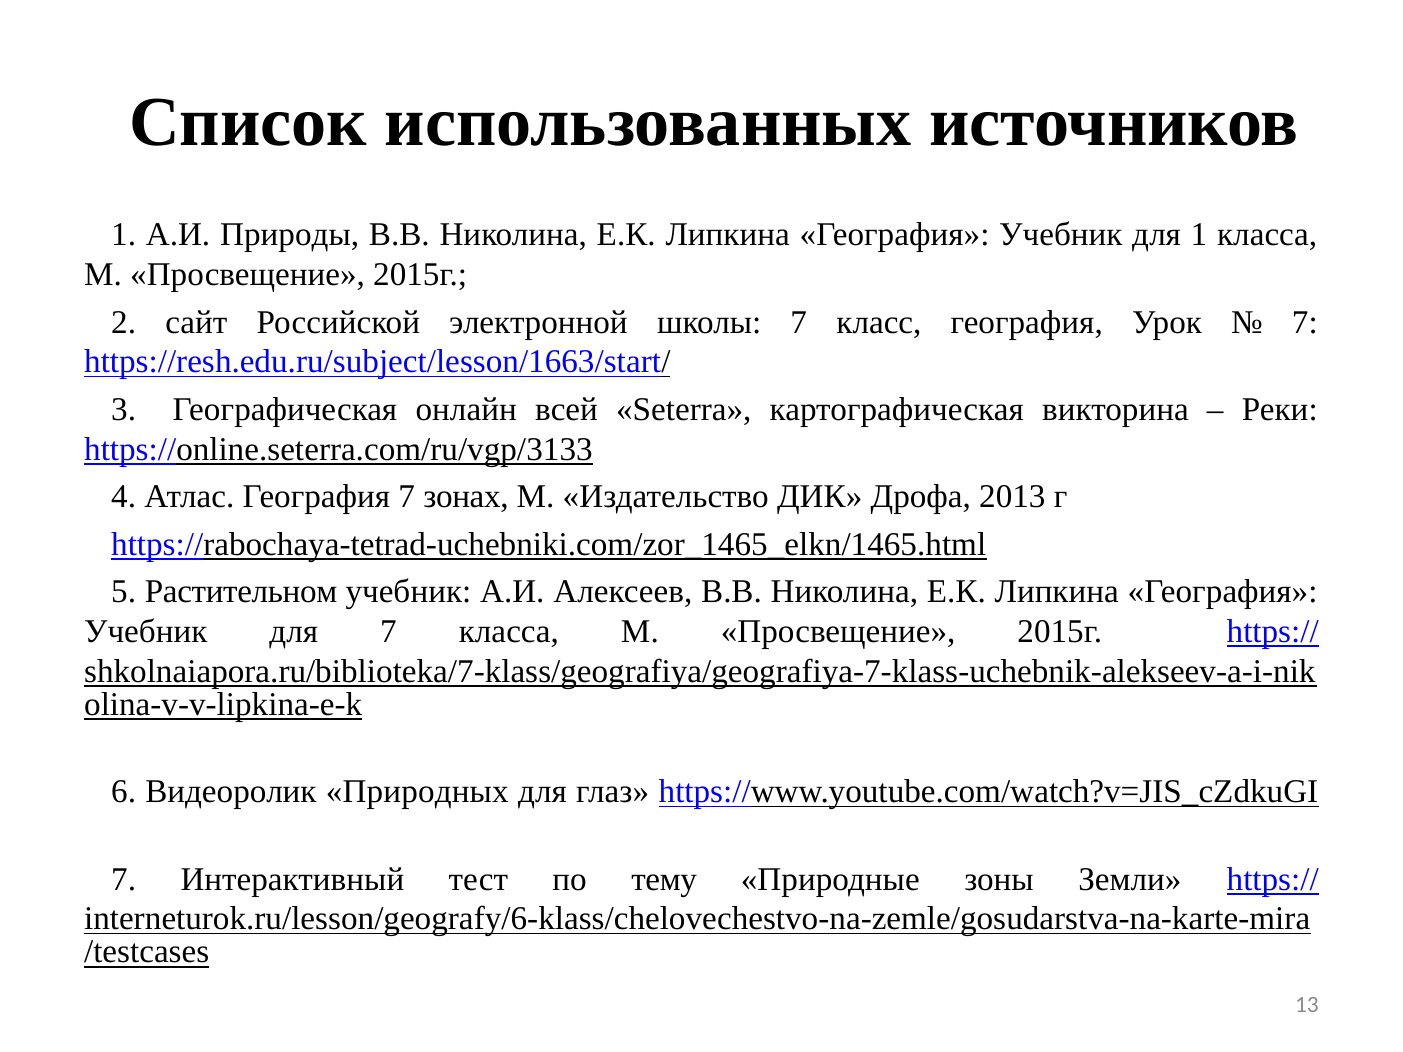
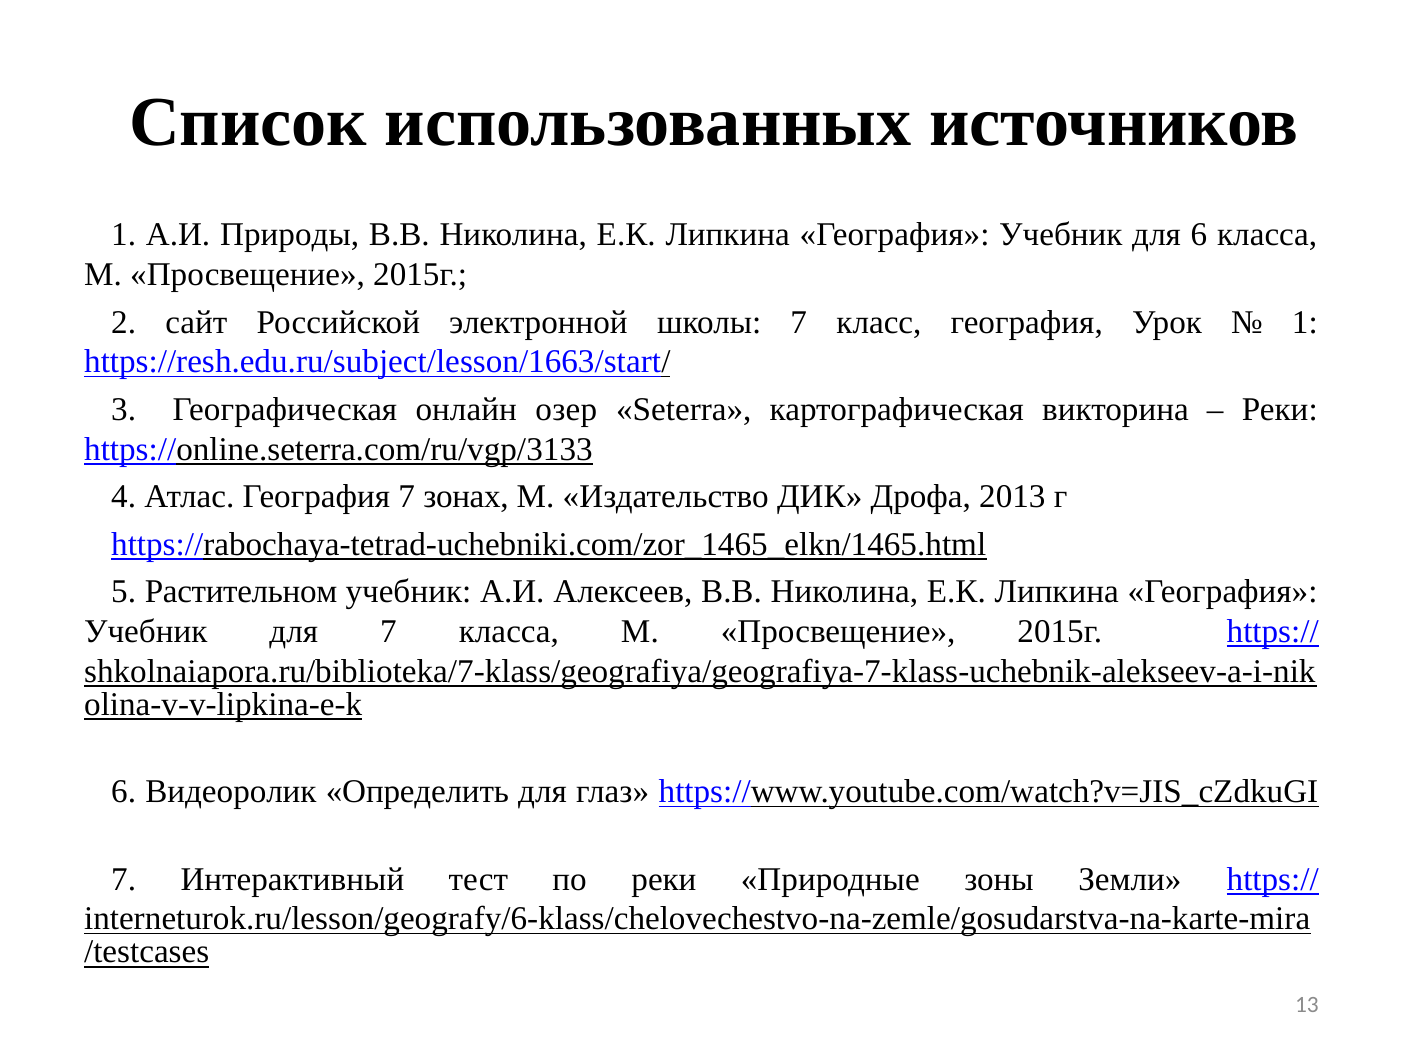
для 1: 1 -> 6
7 at (1305, 322): 7 -> 1
всей: всей -> озер
Природных: Природных -> Определить
по тему: тему -> реки
